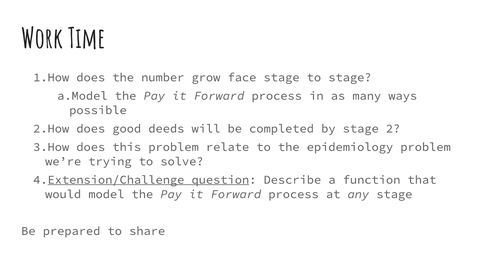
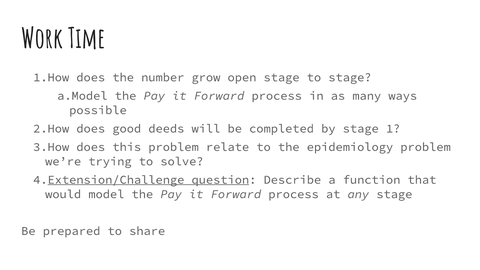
face: face -> open
2: 2 -> 1
